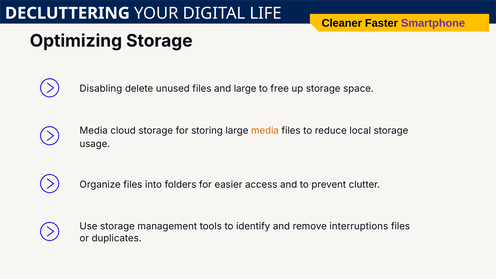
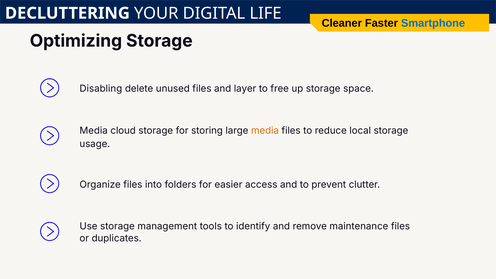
Smartphone colour: purple -> blue
and large: large -> layer
interruptions: interruptions -> maintenance
